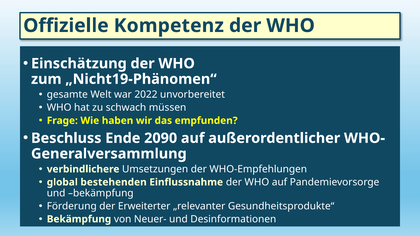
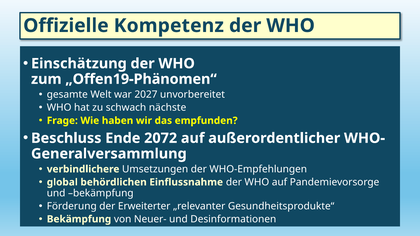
„Nicht19-Phänomen“: „Nicht19-Phänomen“ -> „Offen19-Phänomen“
2022: 2022 -> 2027
müssen: müssen -> nächste
2090: 2090 -> 2072
bestehenden: bestehenden -> behördlichen
